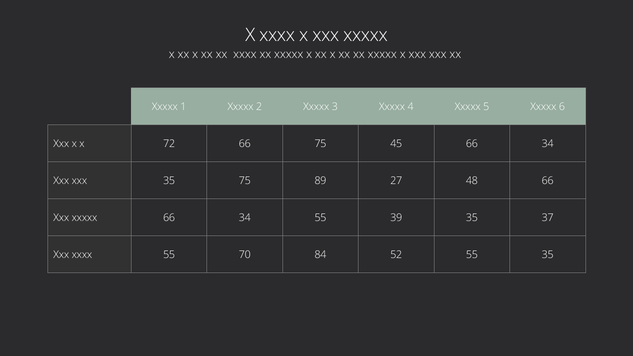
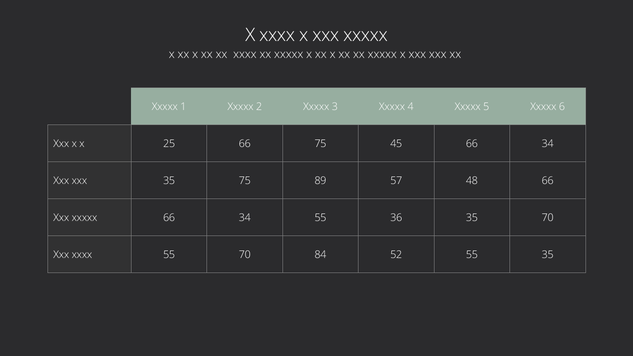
72: 72 -> 25
27: 27 -> 57
39: 39 -> 36
35 37: 37 -> 70
